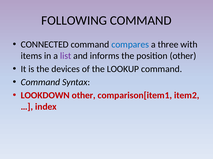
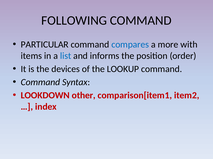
CONNECTED: CONNECTED -> PARTICULAR
three: three -> more
list colour: purple -> blue
position other: other -> order
